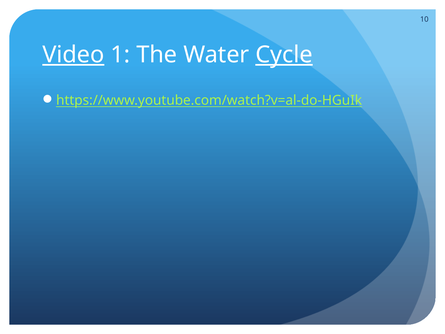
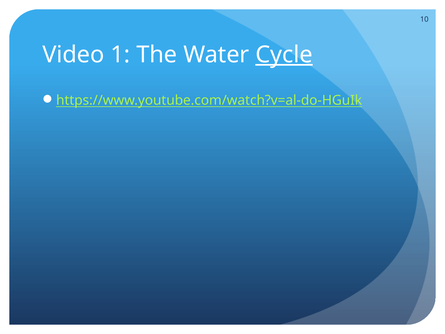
Video underline: present -> none
